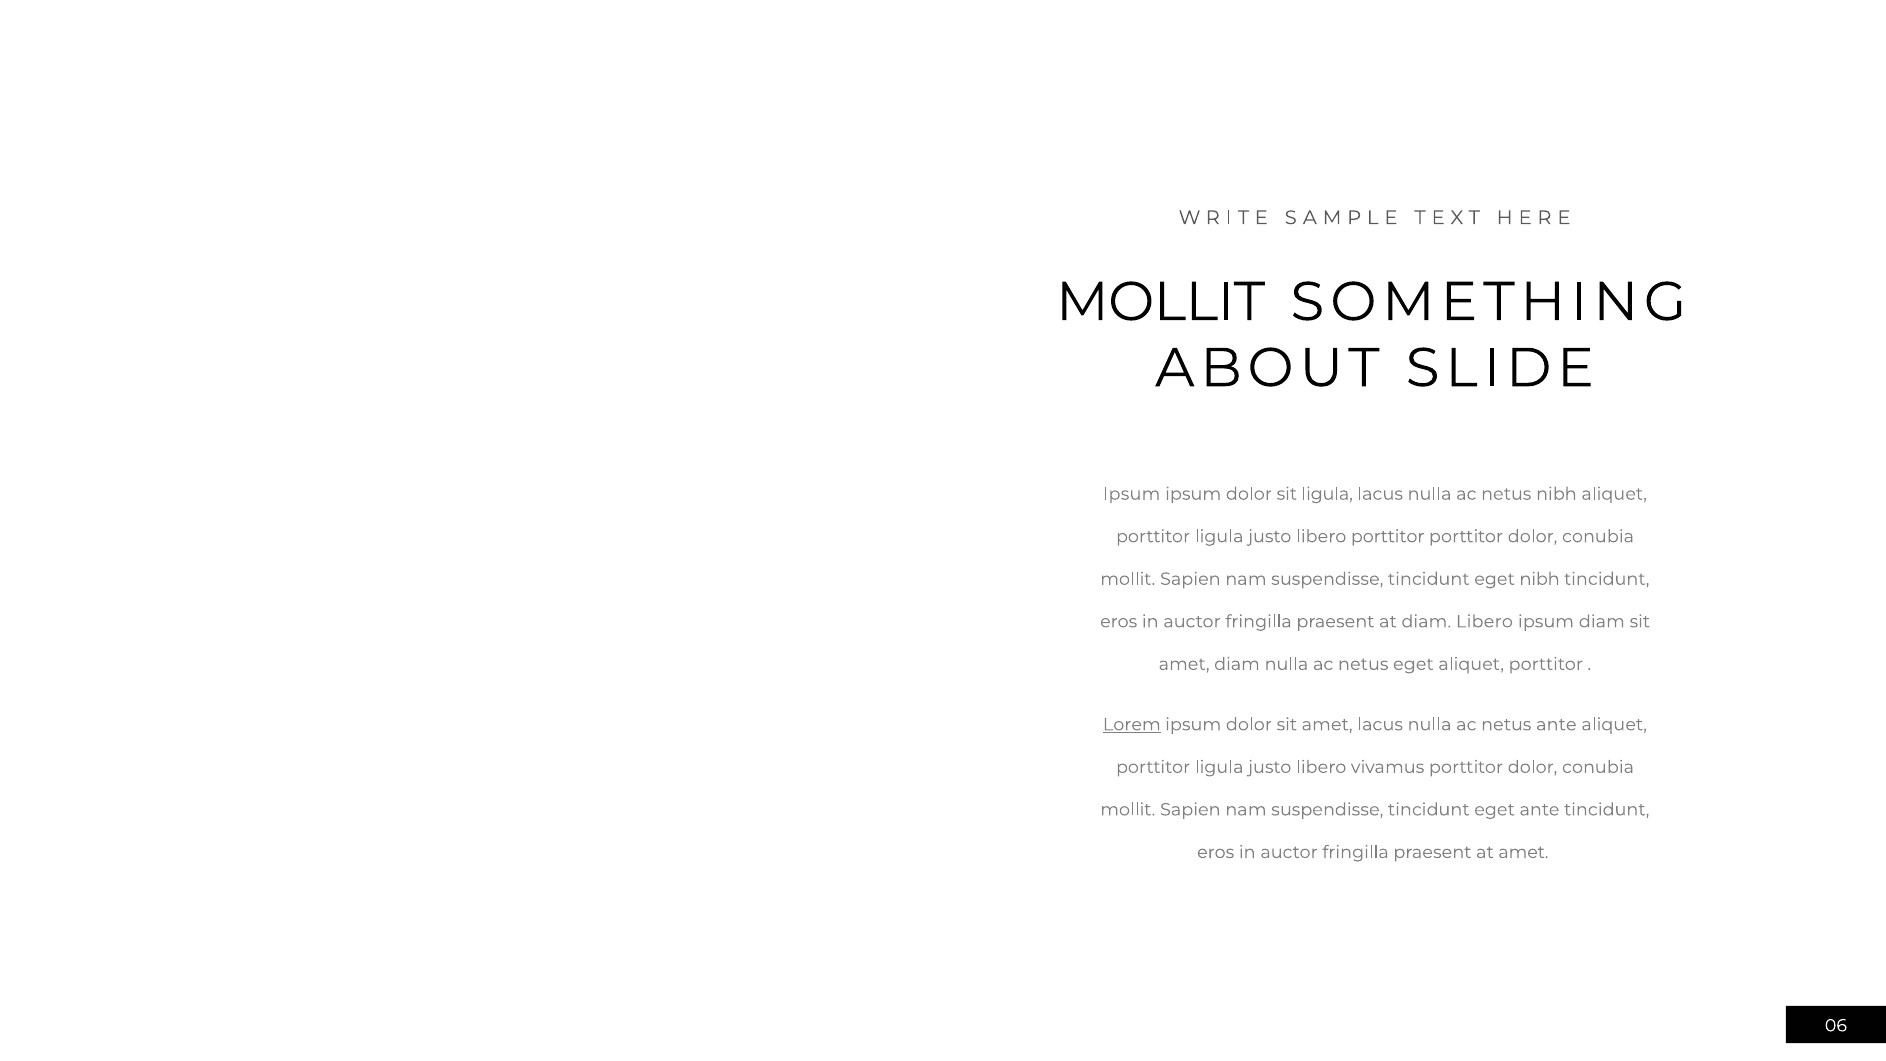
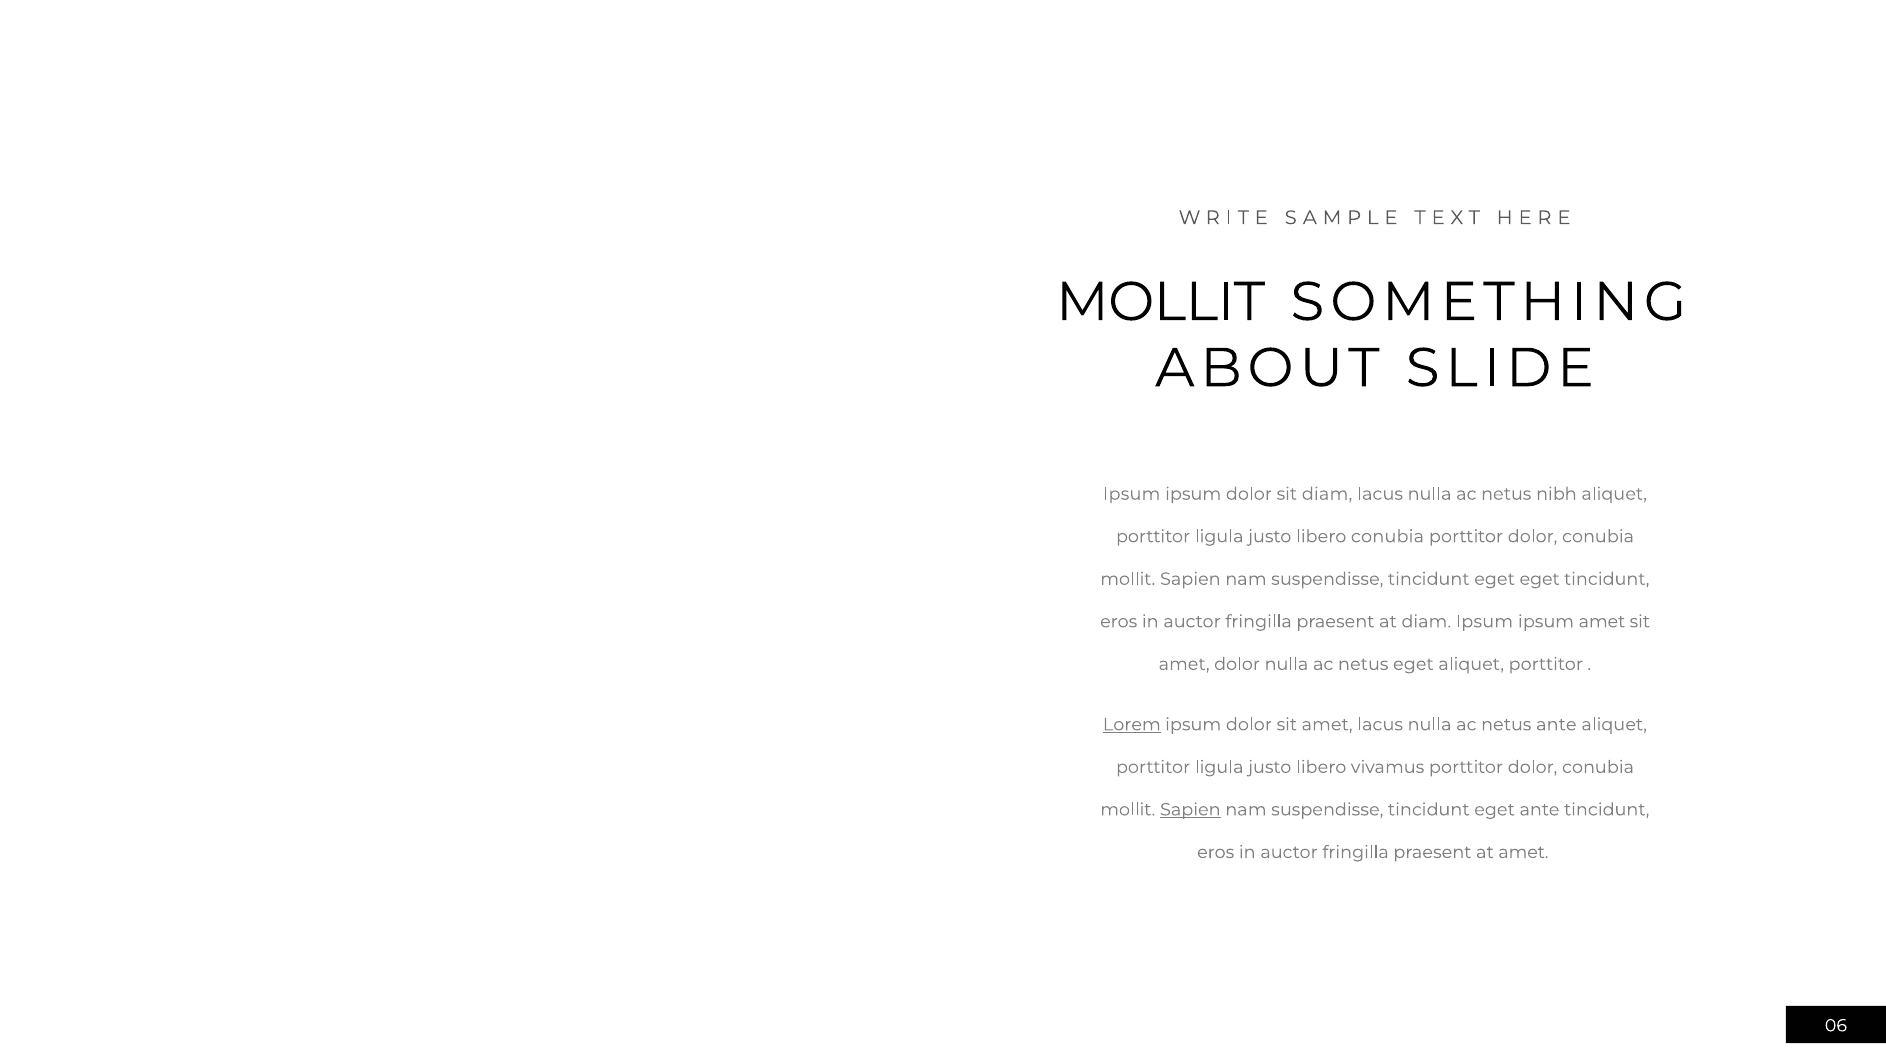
sit ligula: ligula -> diam
libero porttitor: porttitor -> conubia
eget nibh: nibh -> eget
diam Libero: Libero -> Ipsum
ipsum diam: diam -> amet
amet diam: diam -> dolor
Sapien at (1190, 810) underline: none -> present
